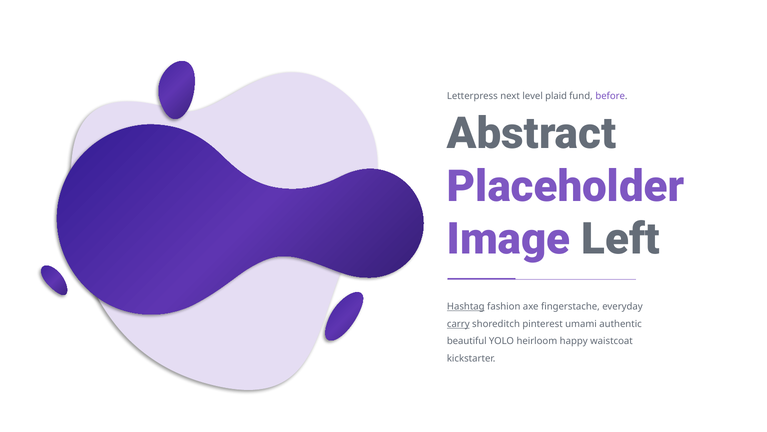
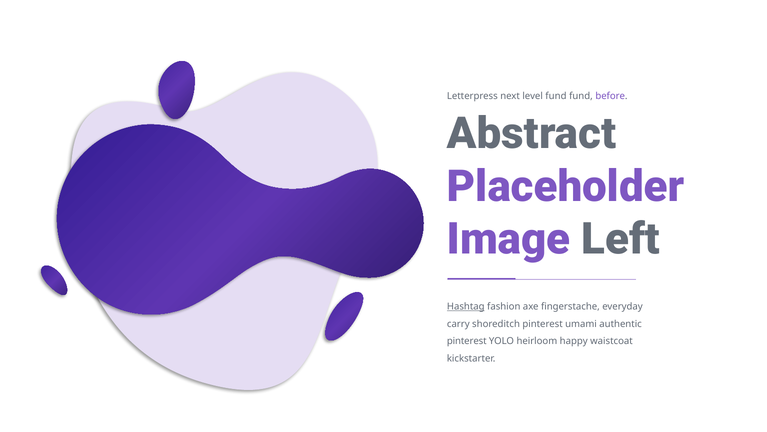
level plaid: plaid -> fund
carry underline: present -> none
beautiful at (467, 341): beautiful -> pinterest
